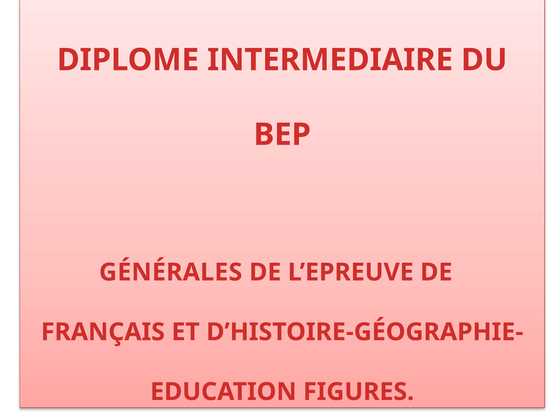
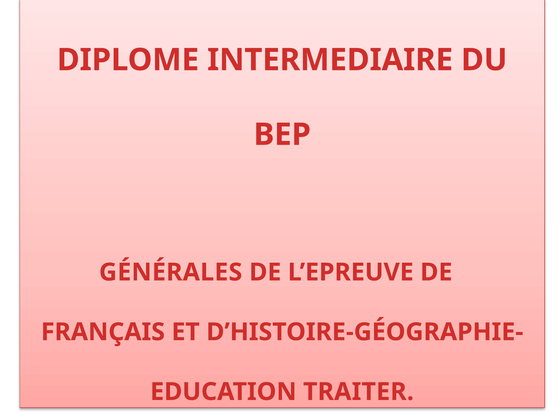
FIGURES: FIGURES -> TRAITER
